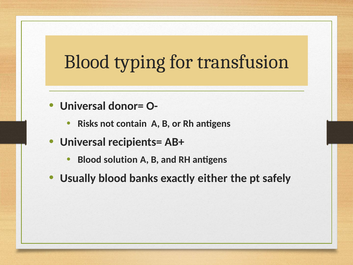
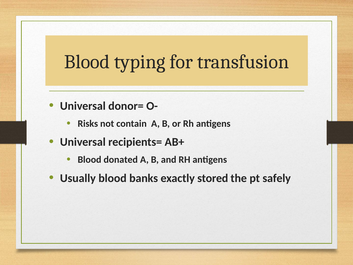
solution: solution -> donated
either: either -> stored
